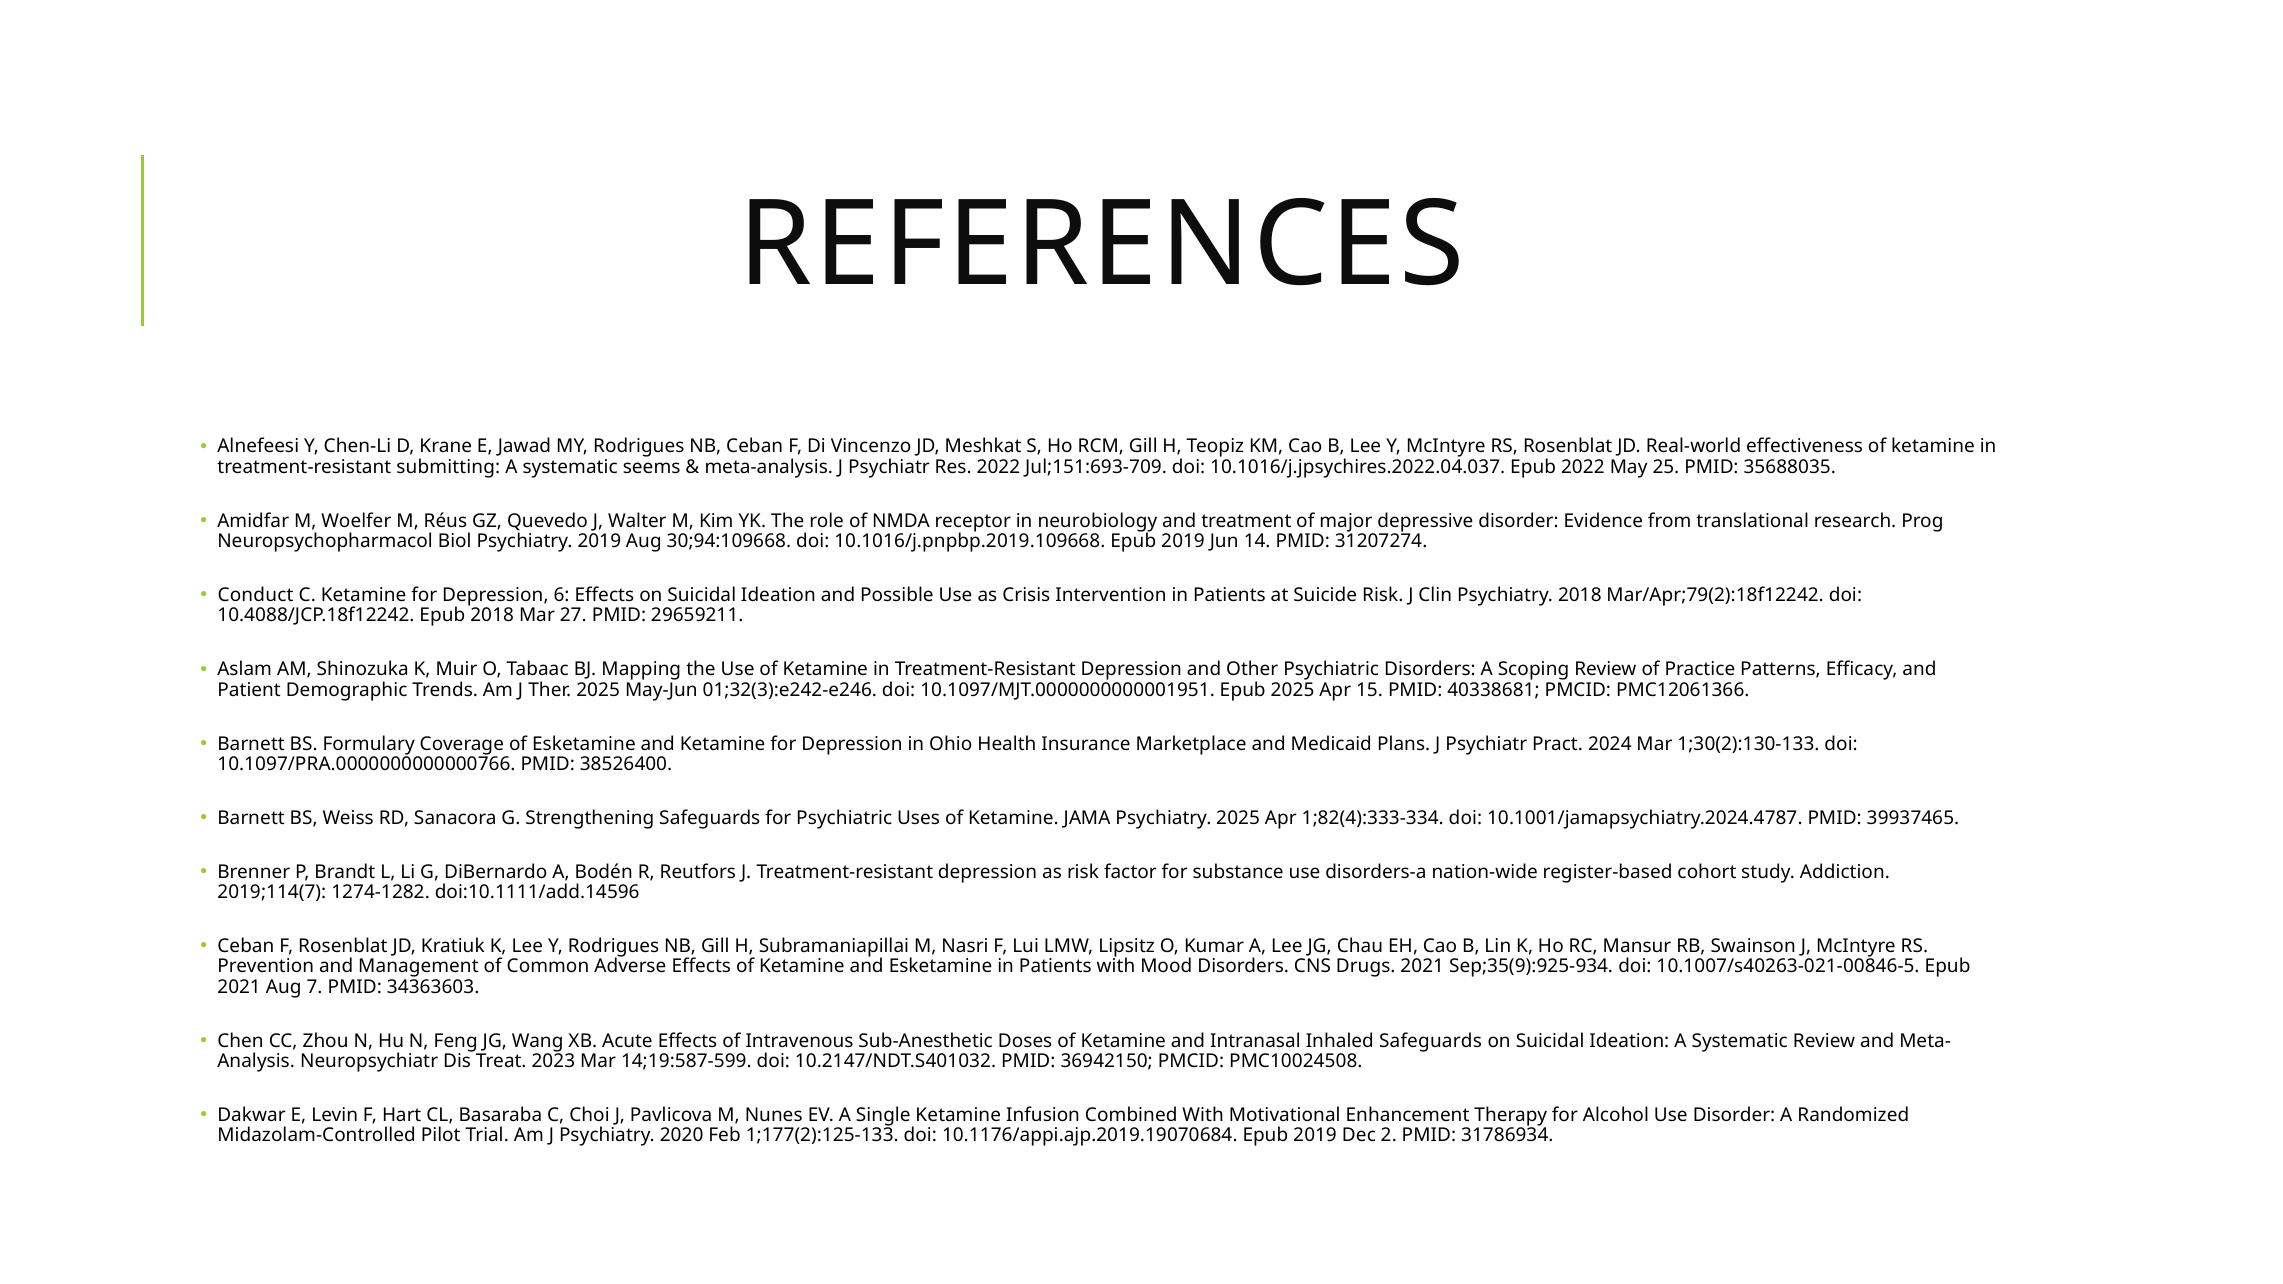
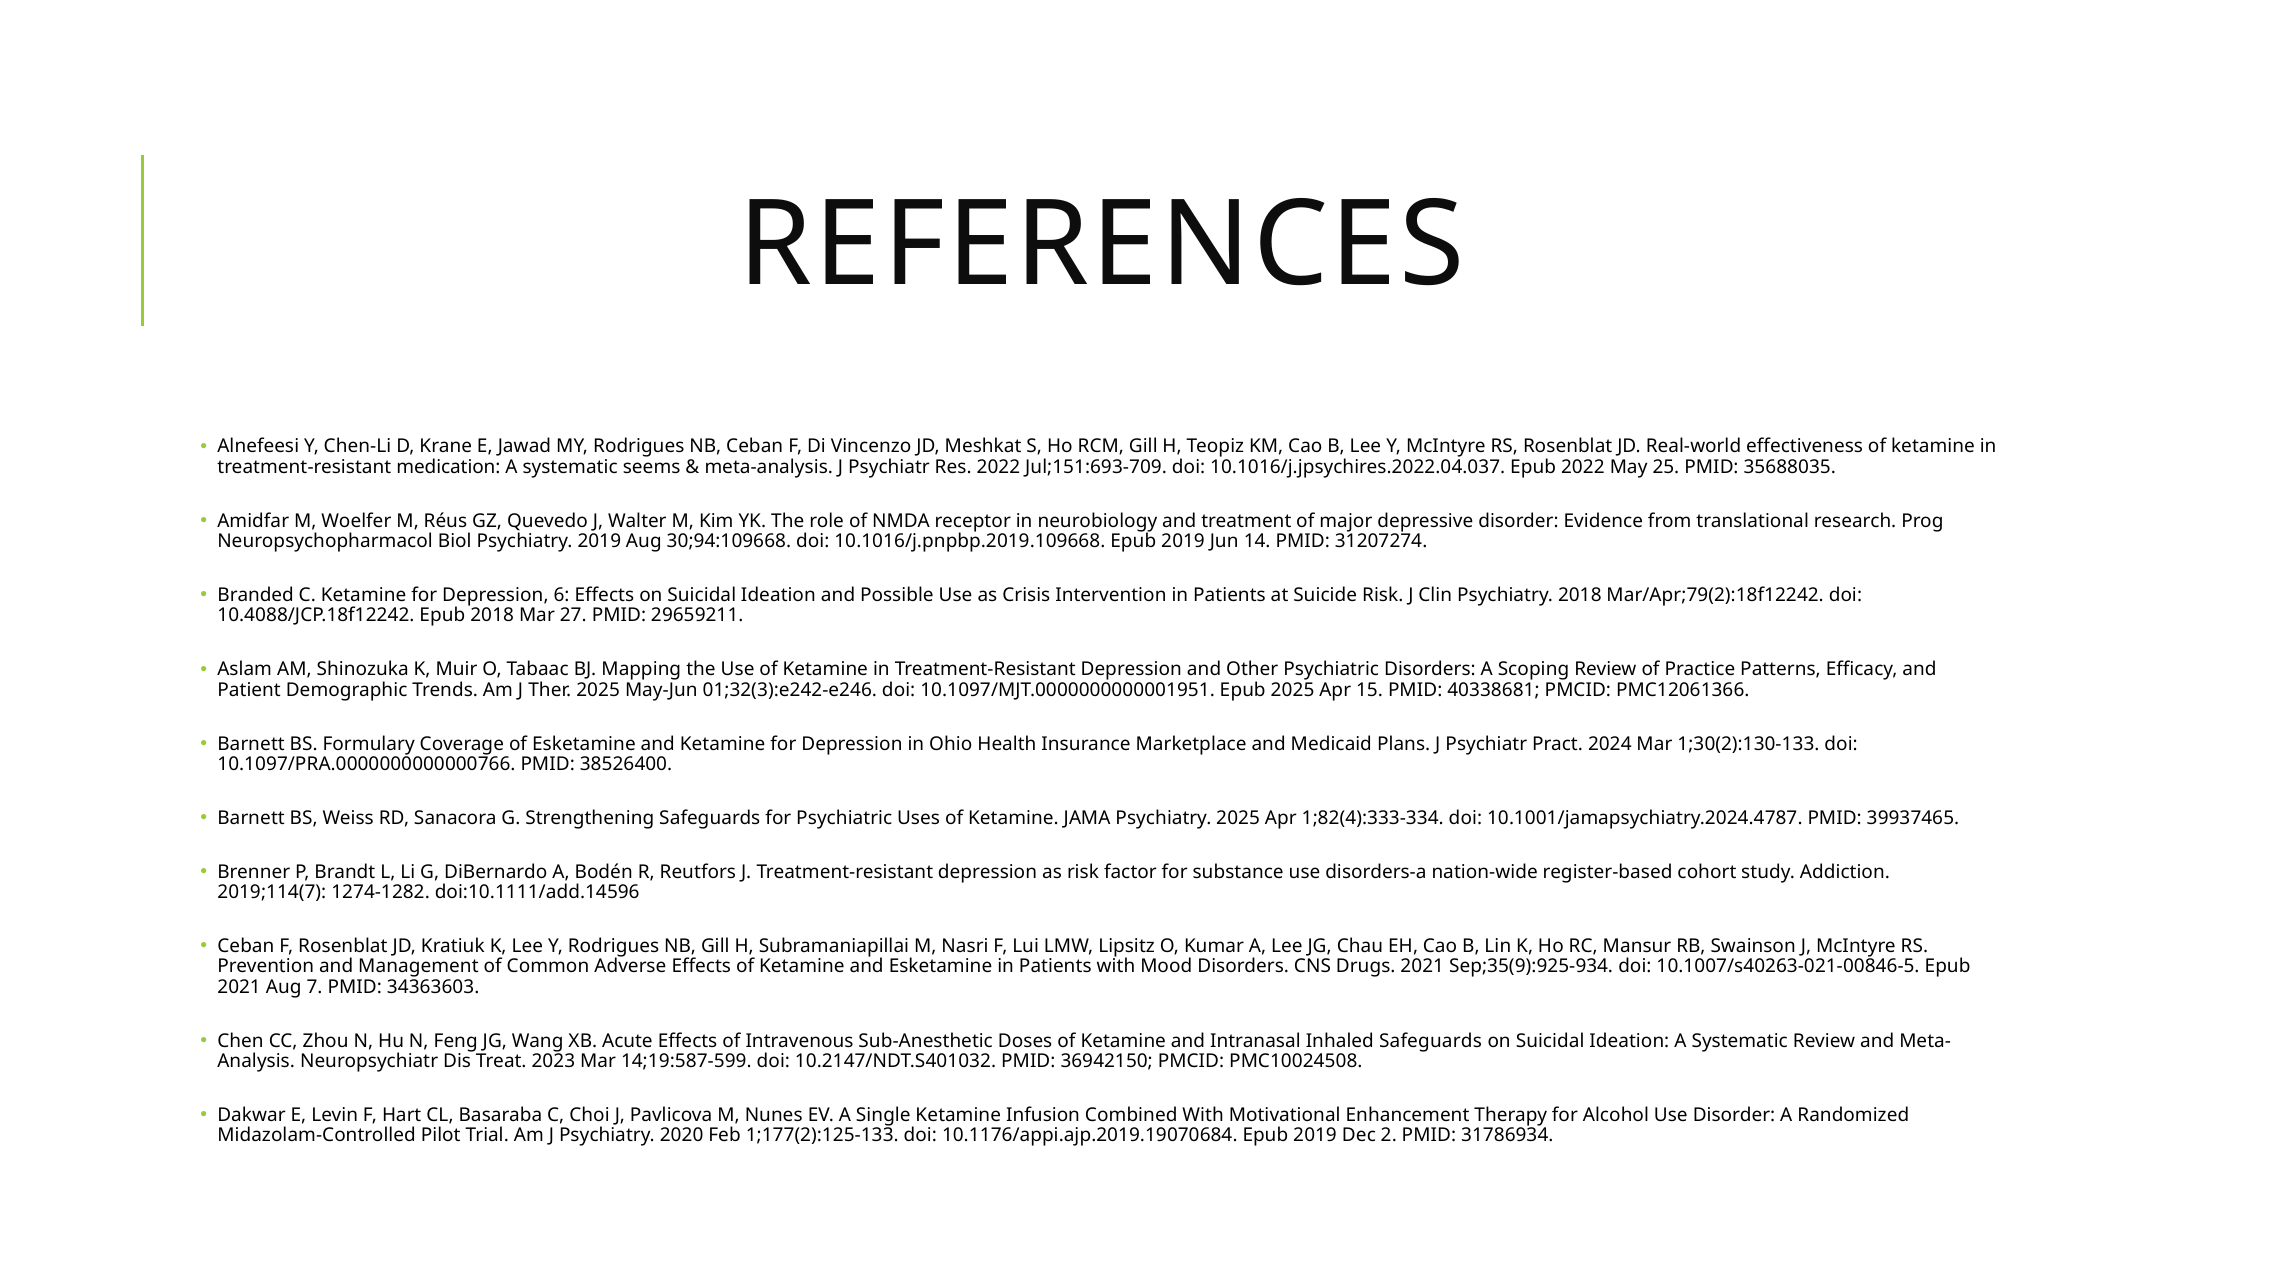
submitting: submitting -> medication
Conduct: Conduct -> Branded
